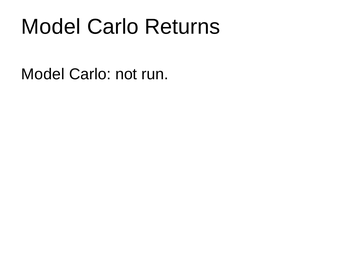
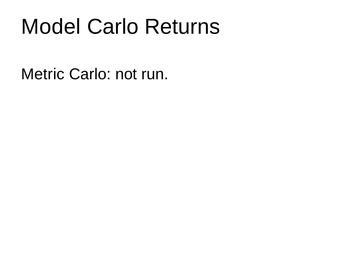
Model at (43, 74): Model -> Metric
